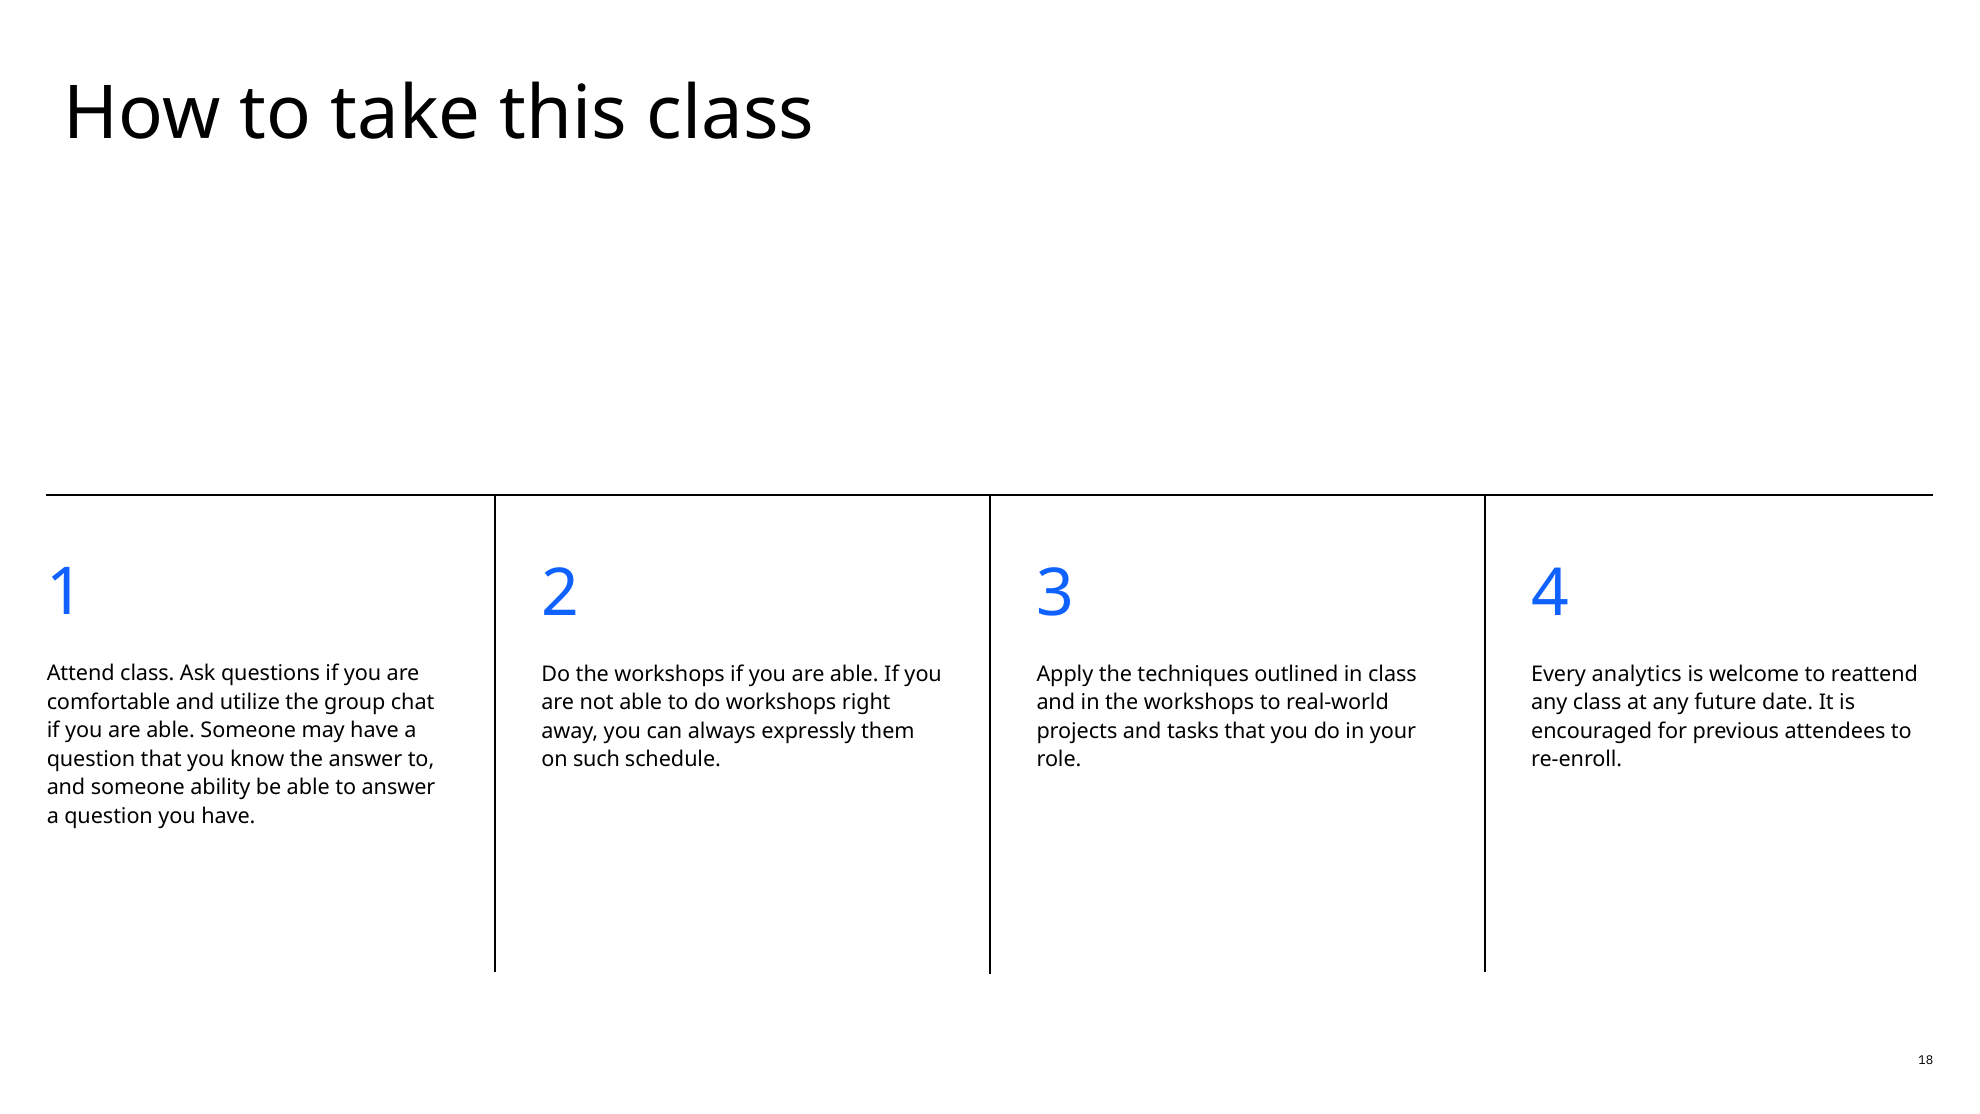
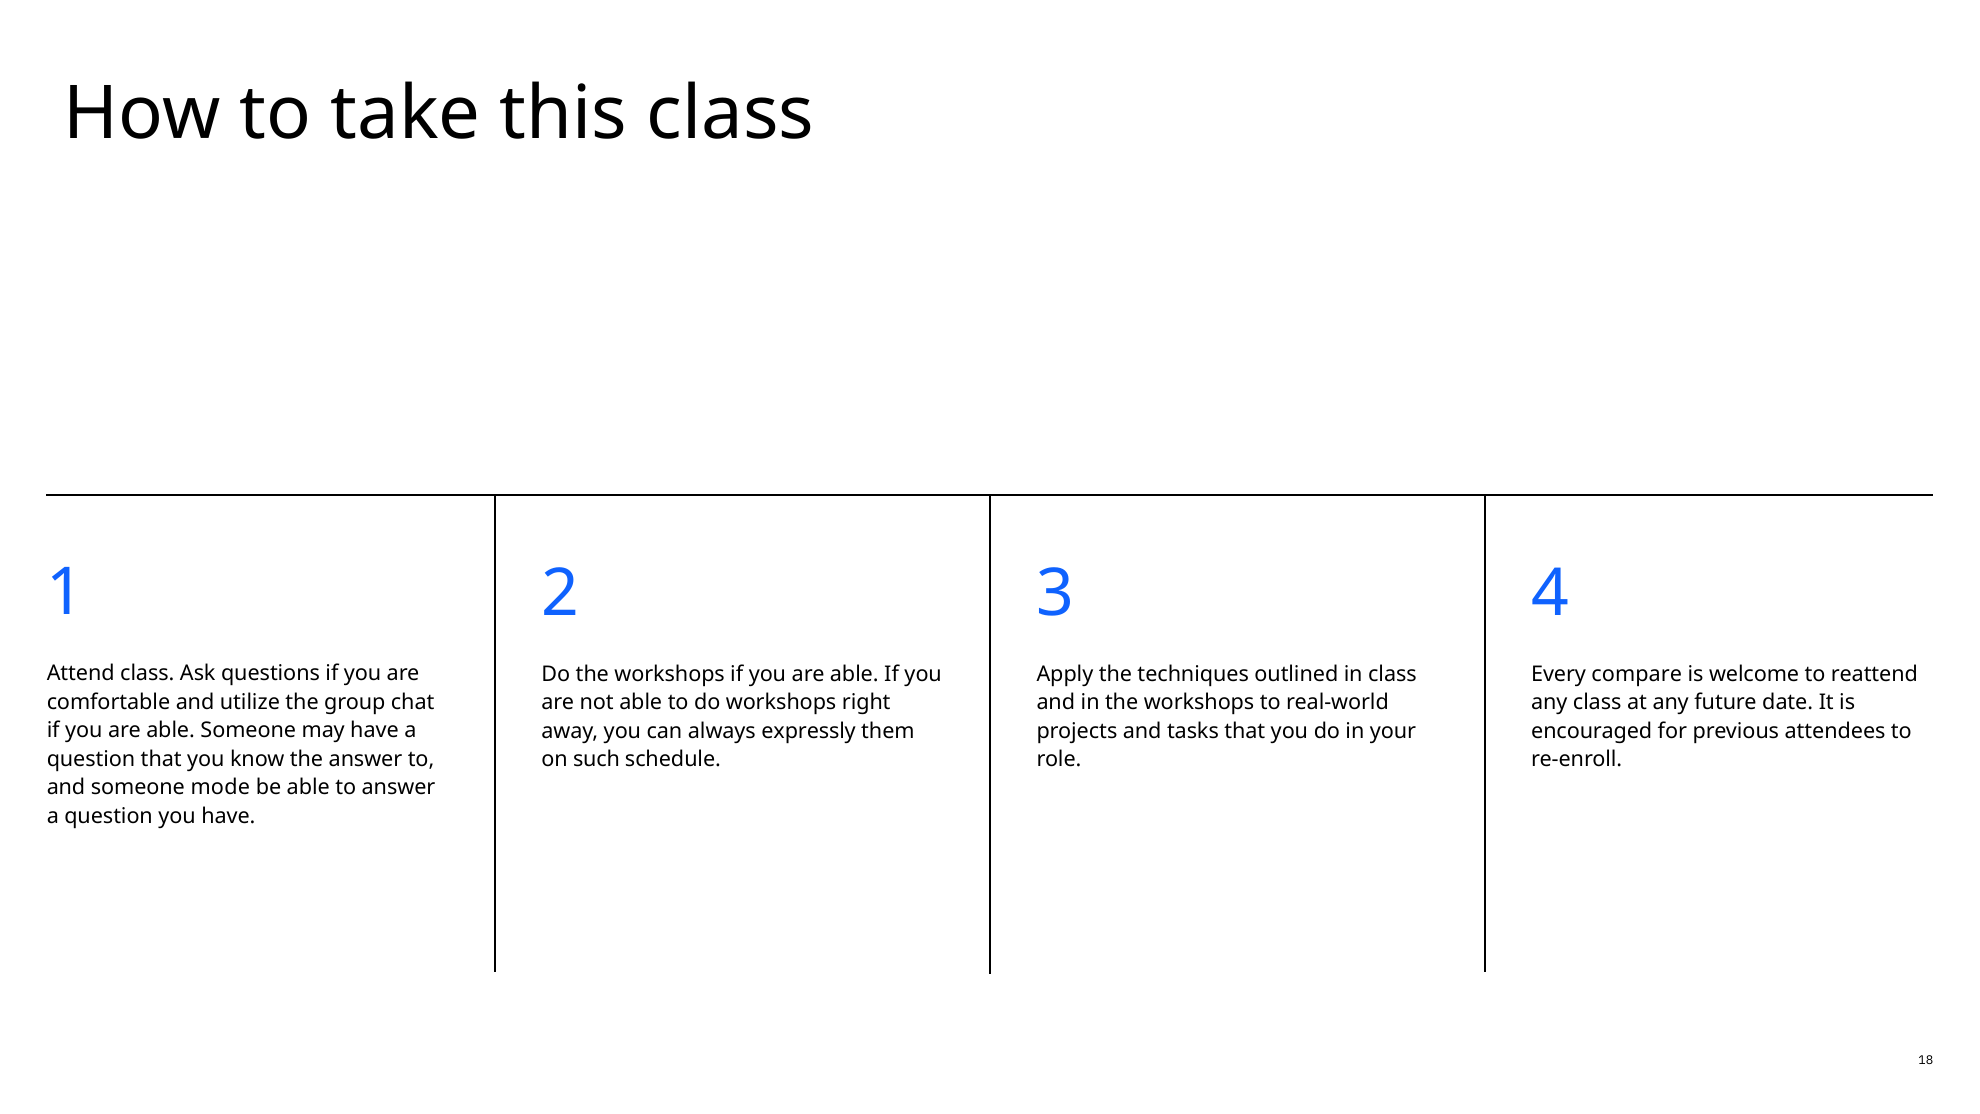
analytics: analytics -> compare
ability: ability -> mode
